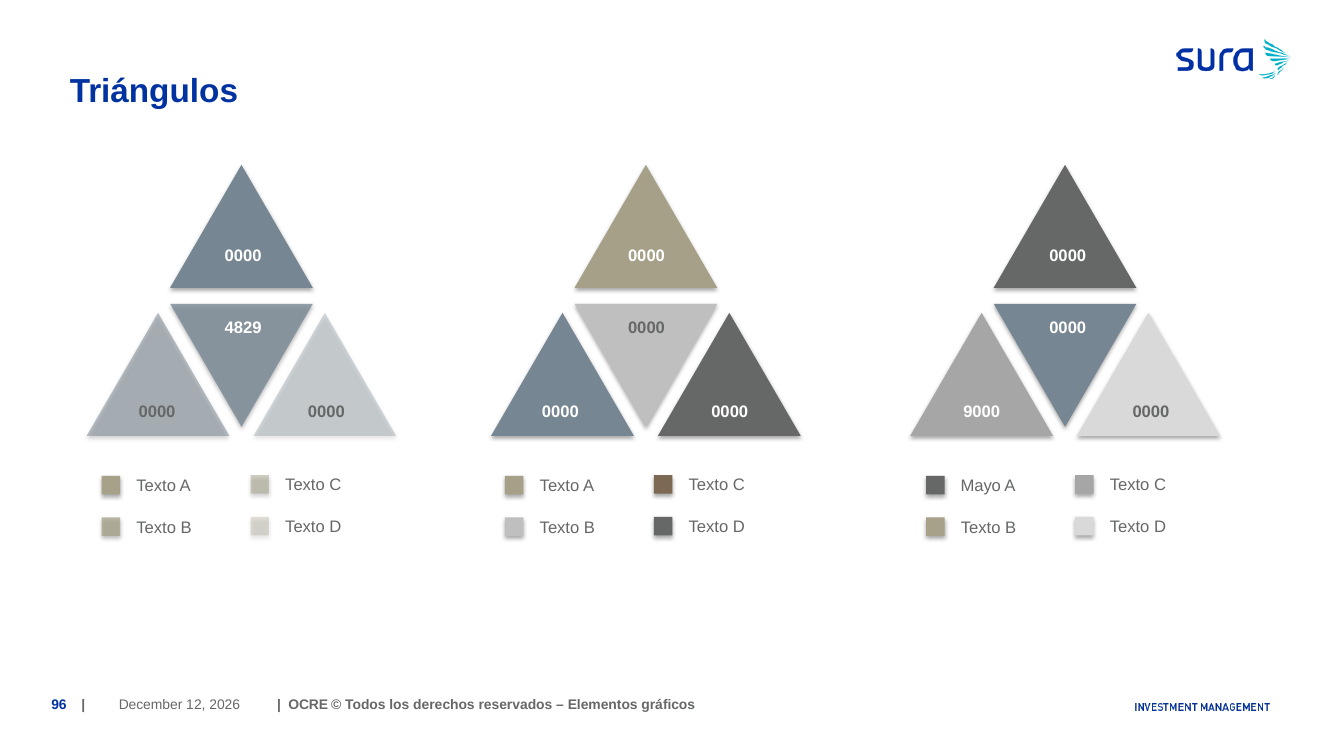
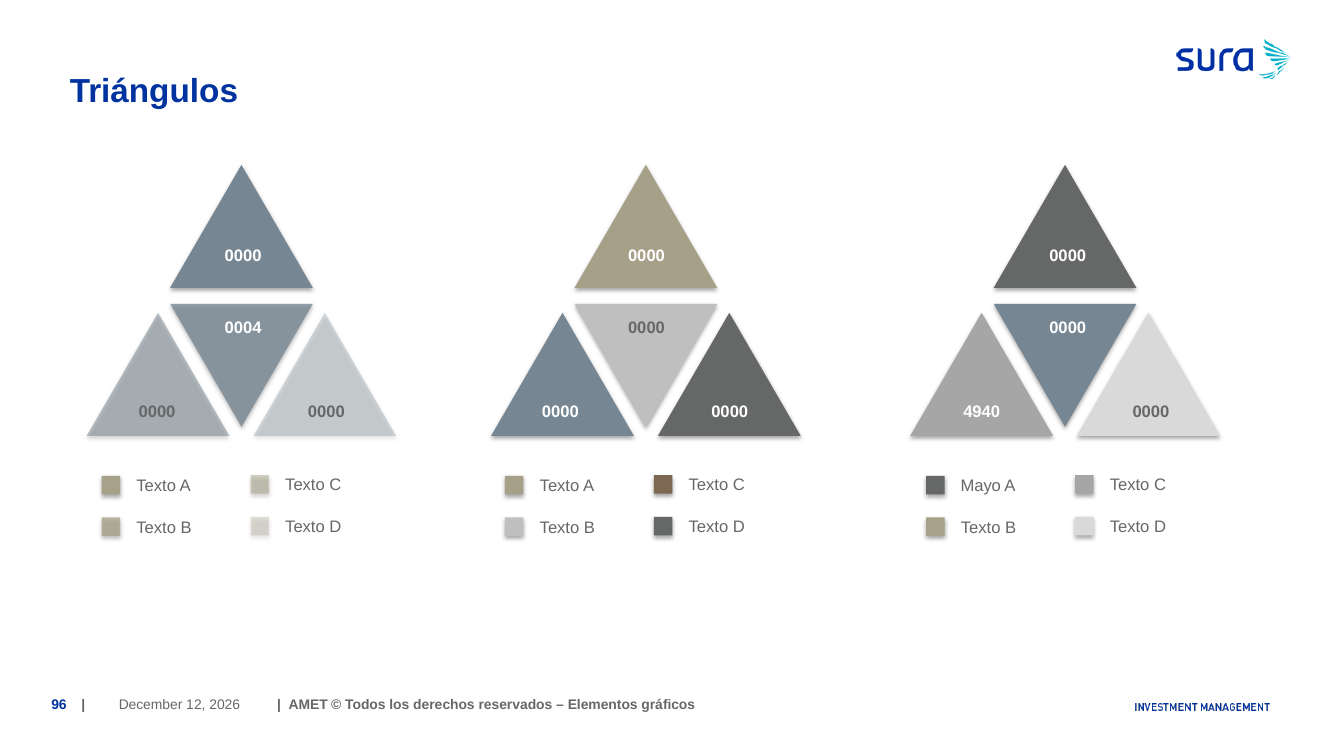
4829: 4829 -> 0004
9000: 9000 -> 4940
OCRE: OCRE -> AMET
